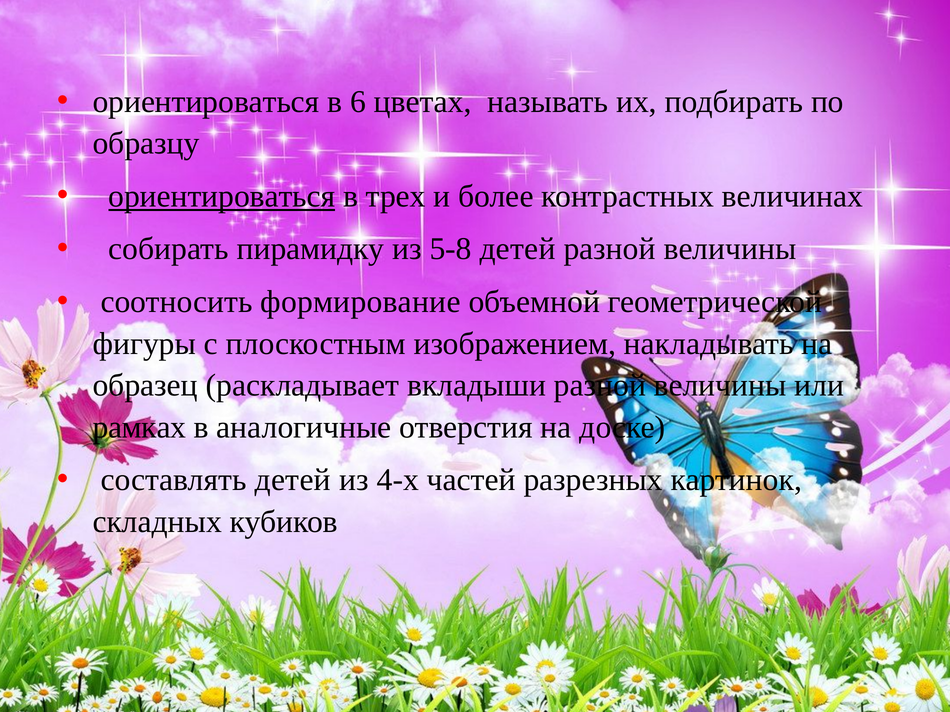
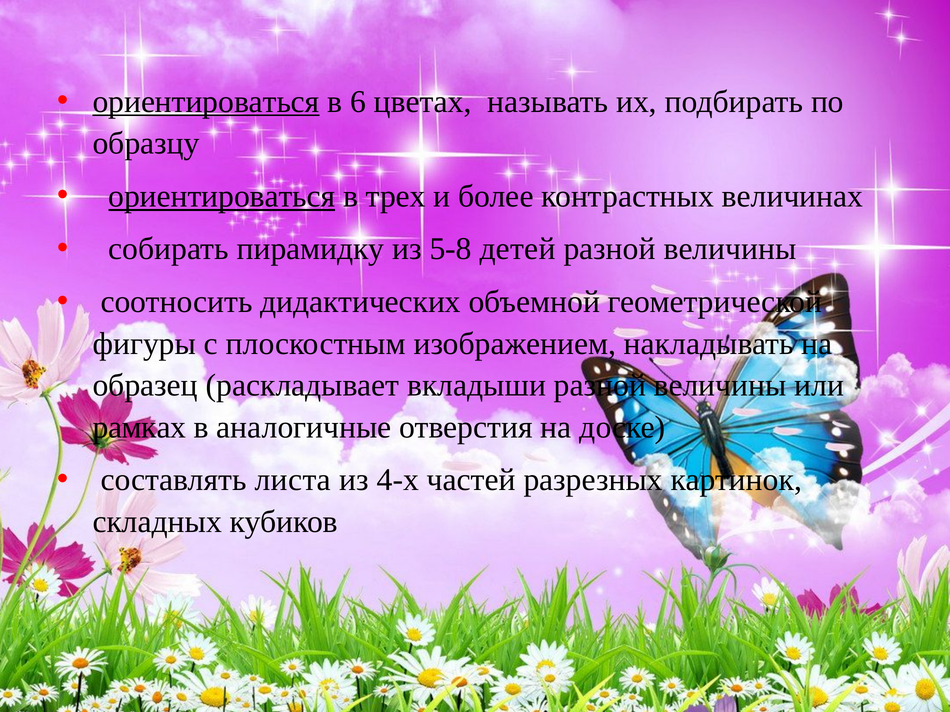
ориентироваться at (206, 102) underline: none -> present
формирование: формирование -> дидактических
составлять детей: детей -> листа
